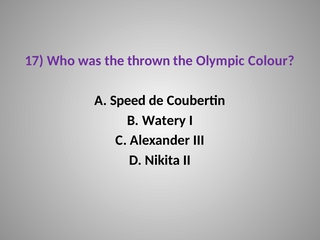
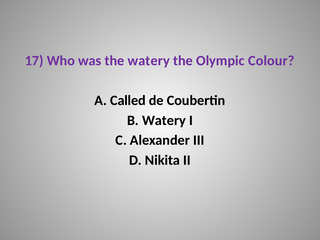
the thrown: thrown -> watery
Speed: Speed -> Called
